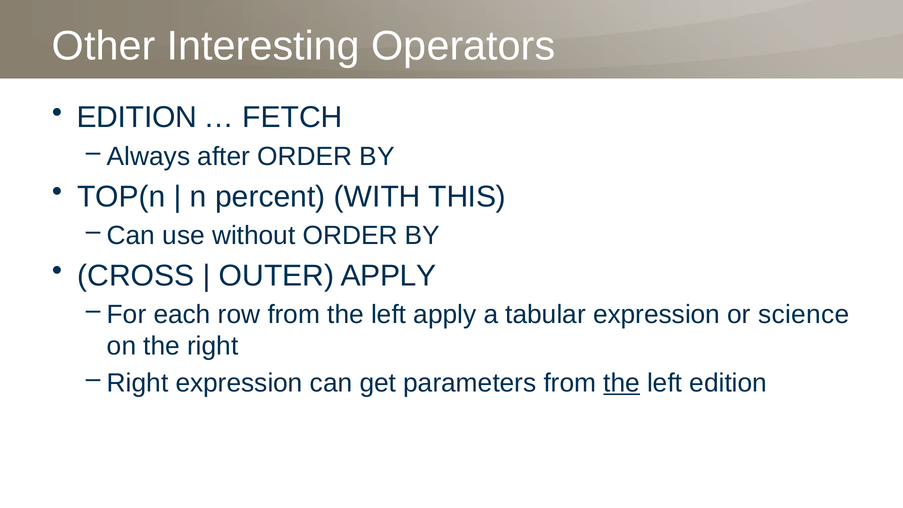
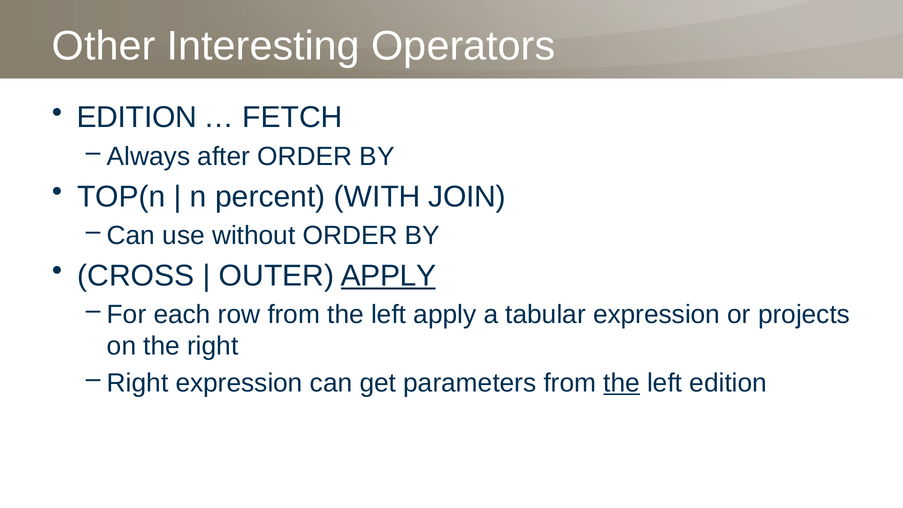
THIS: THIS -> JOIN
APPLY at (388, 276) underline: none -> present
science: science -> projects
